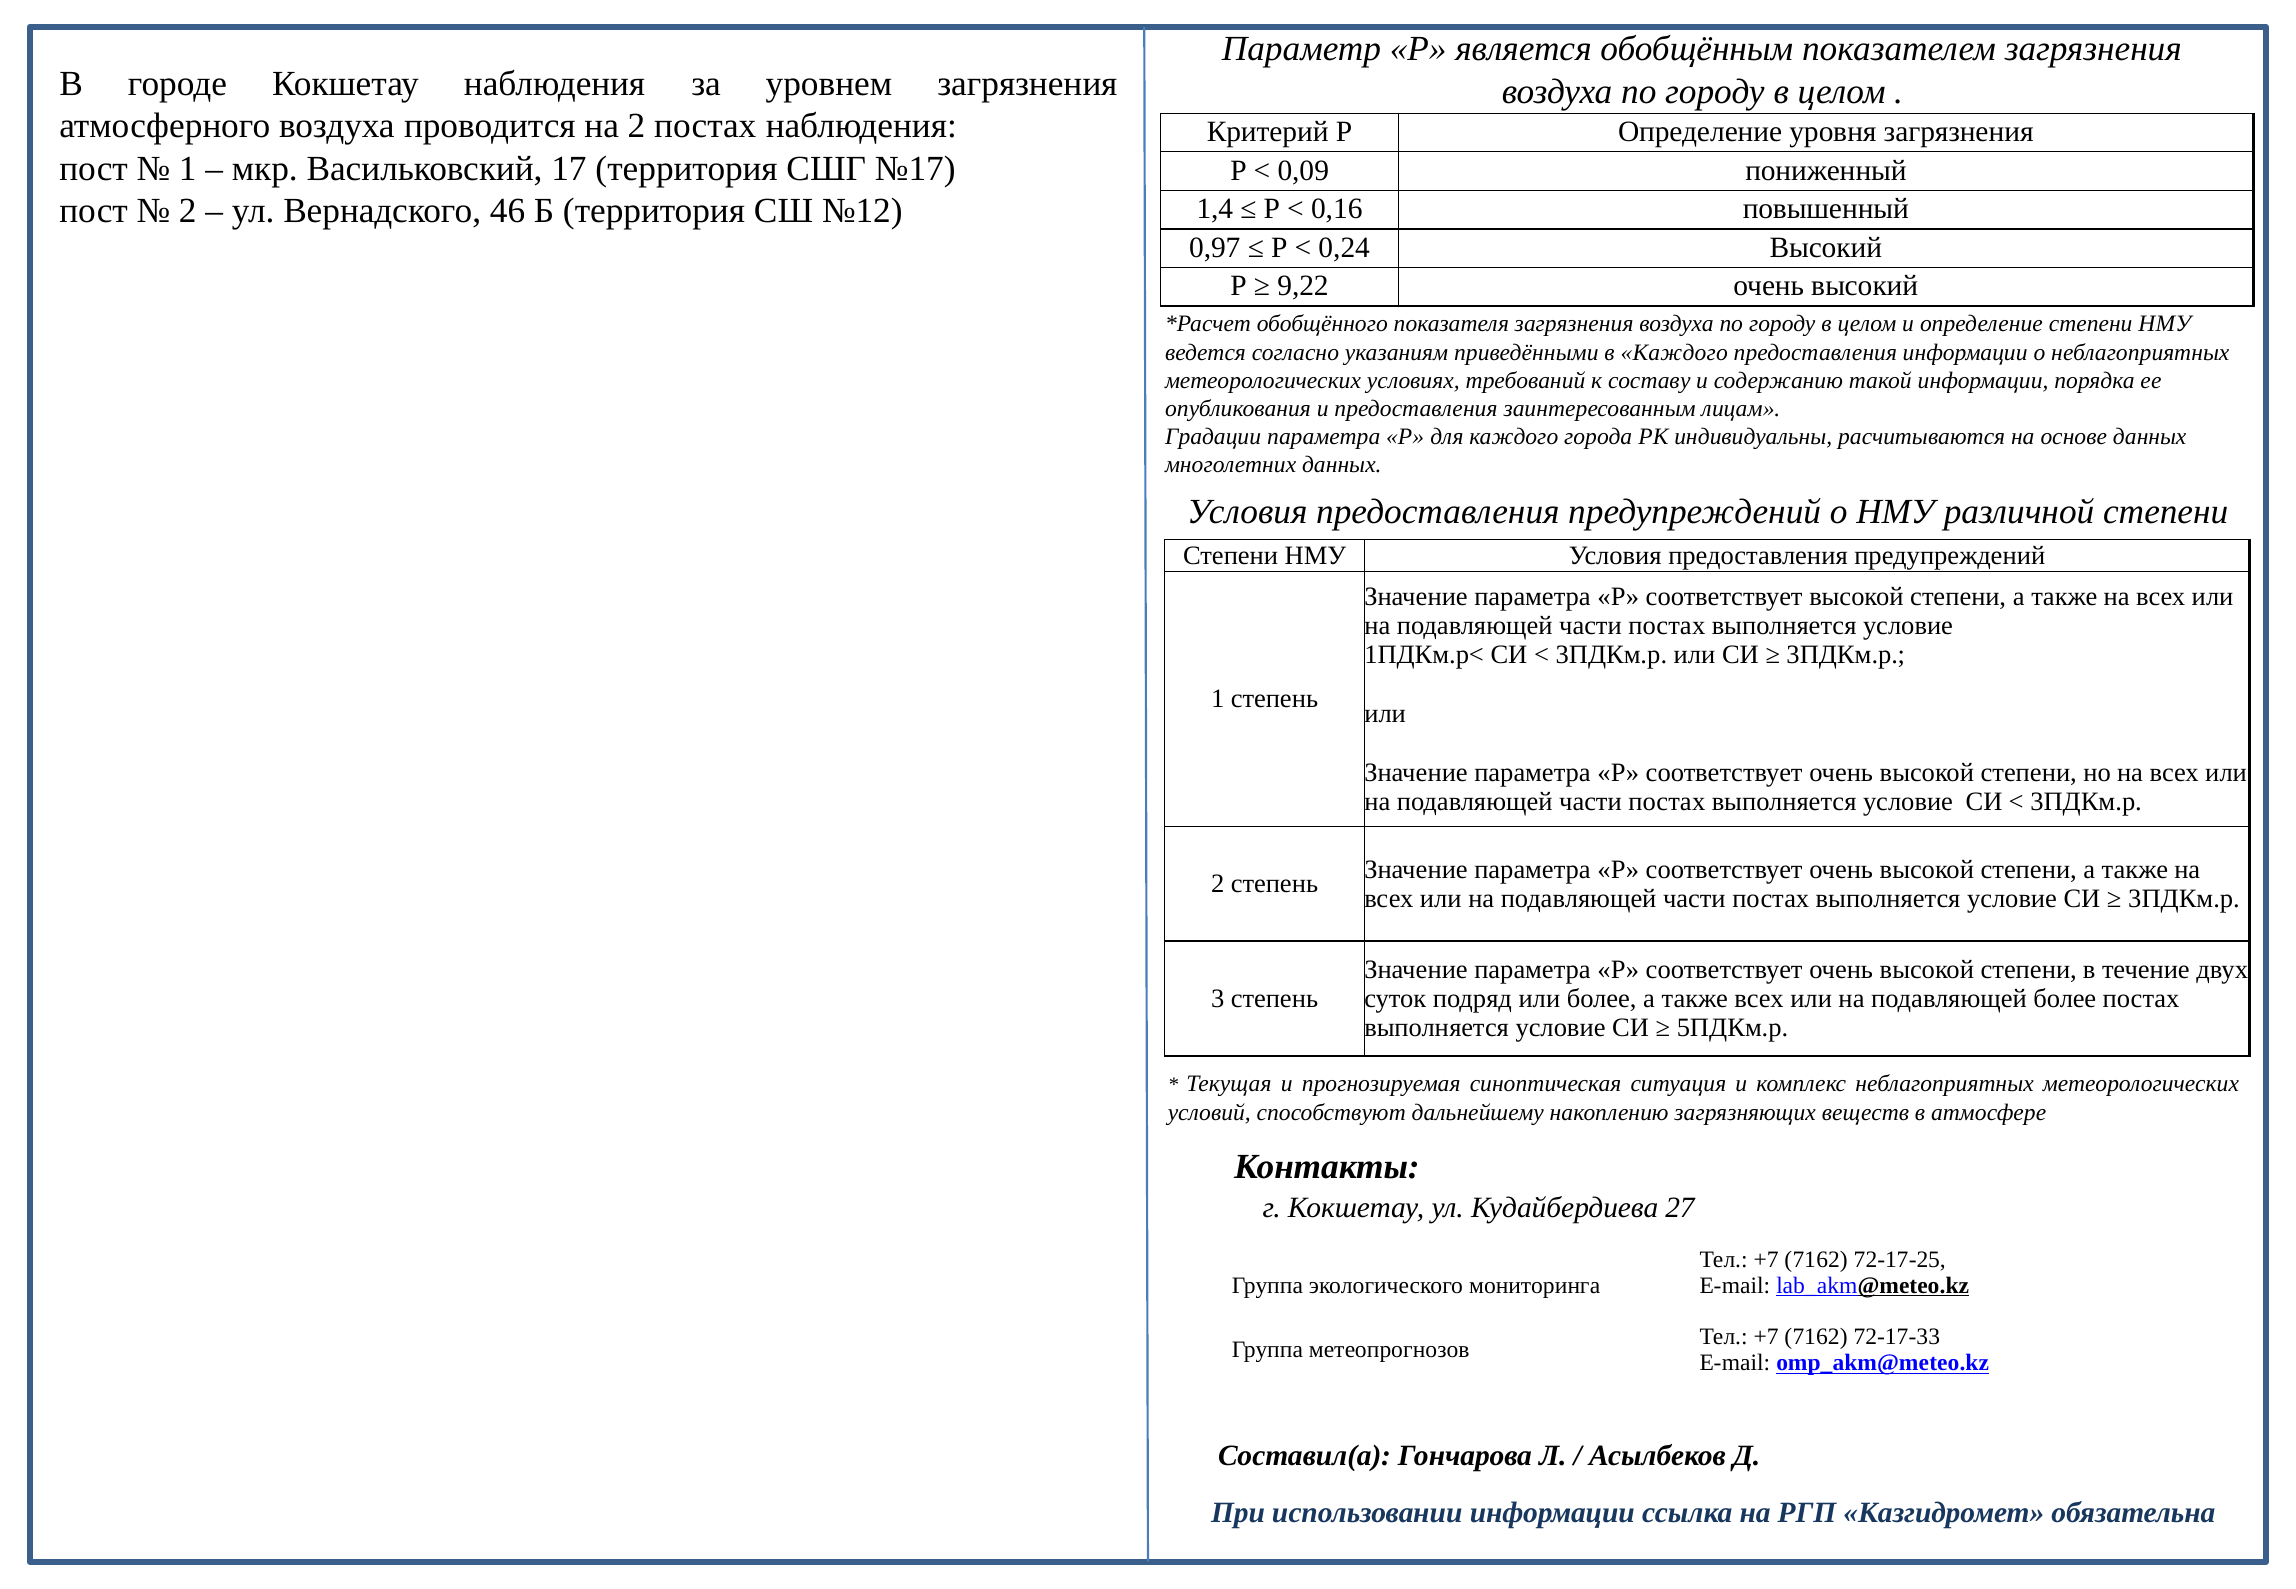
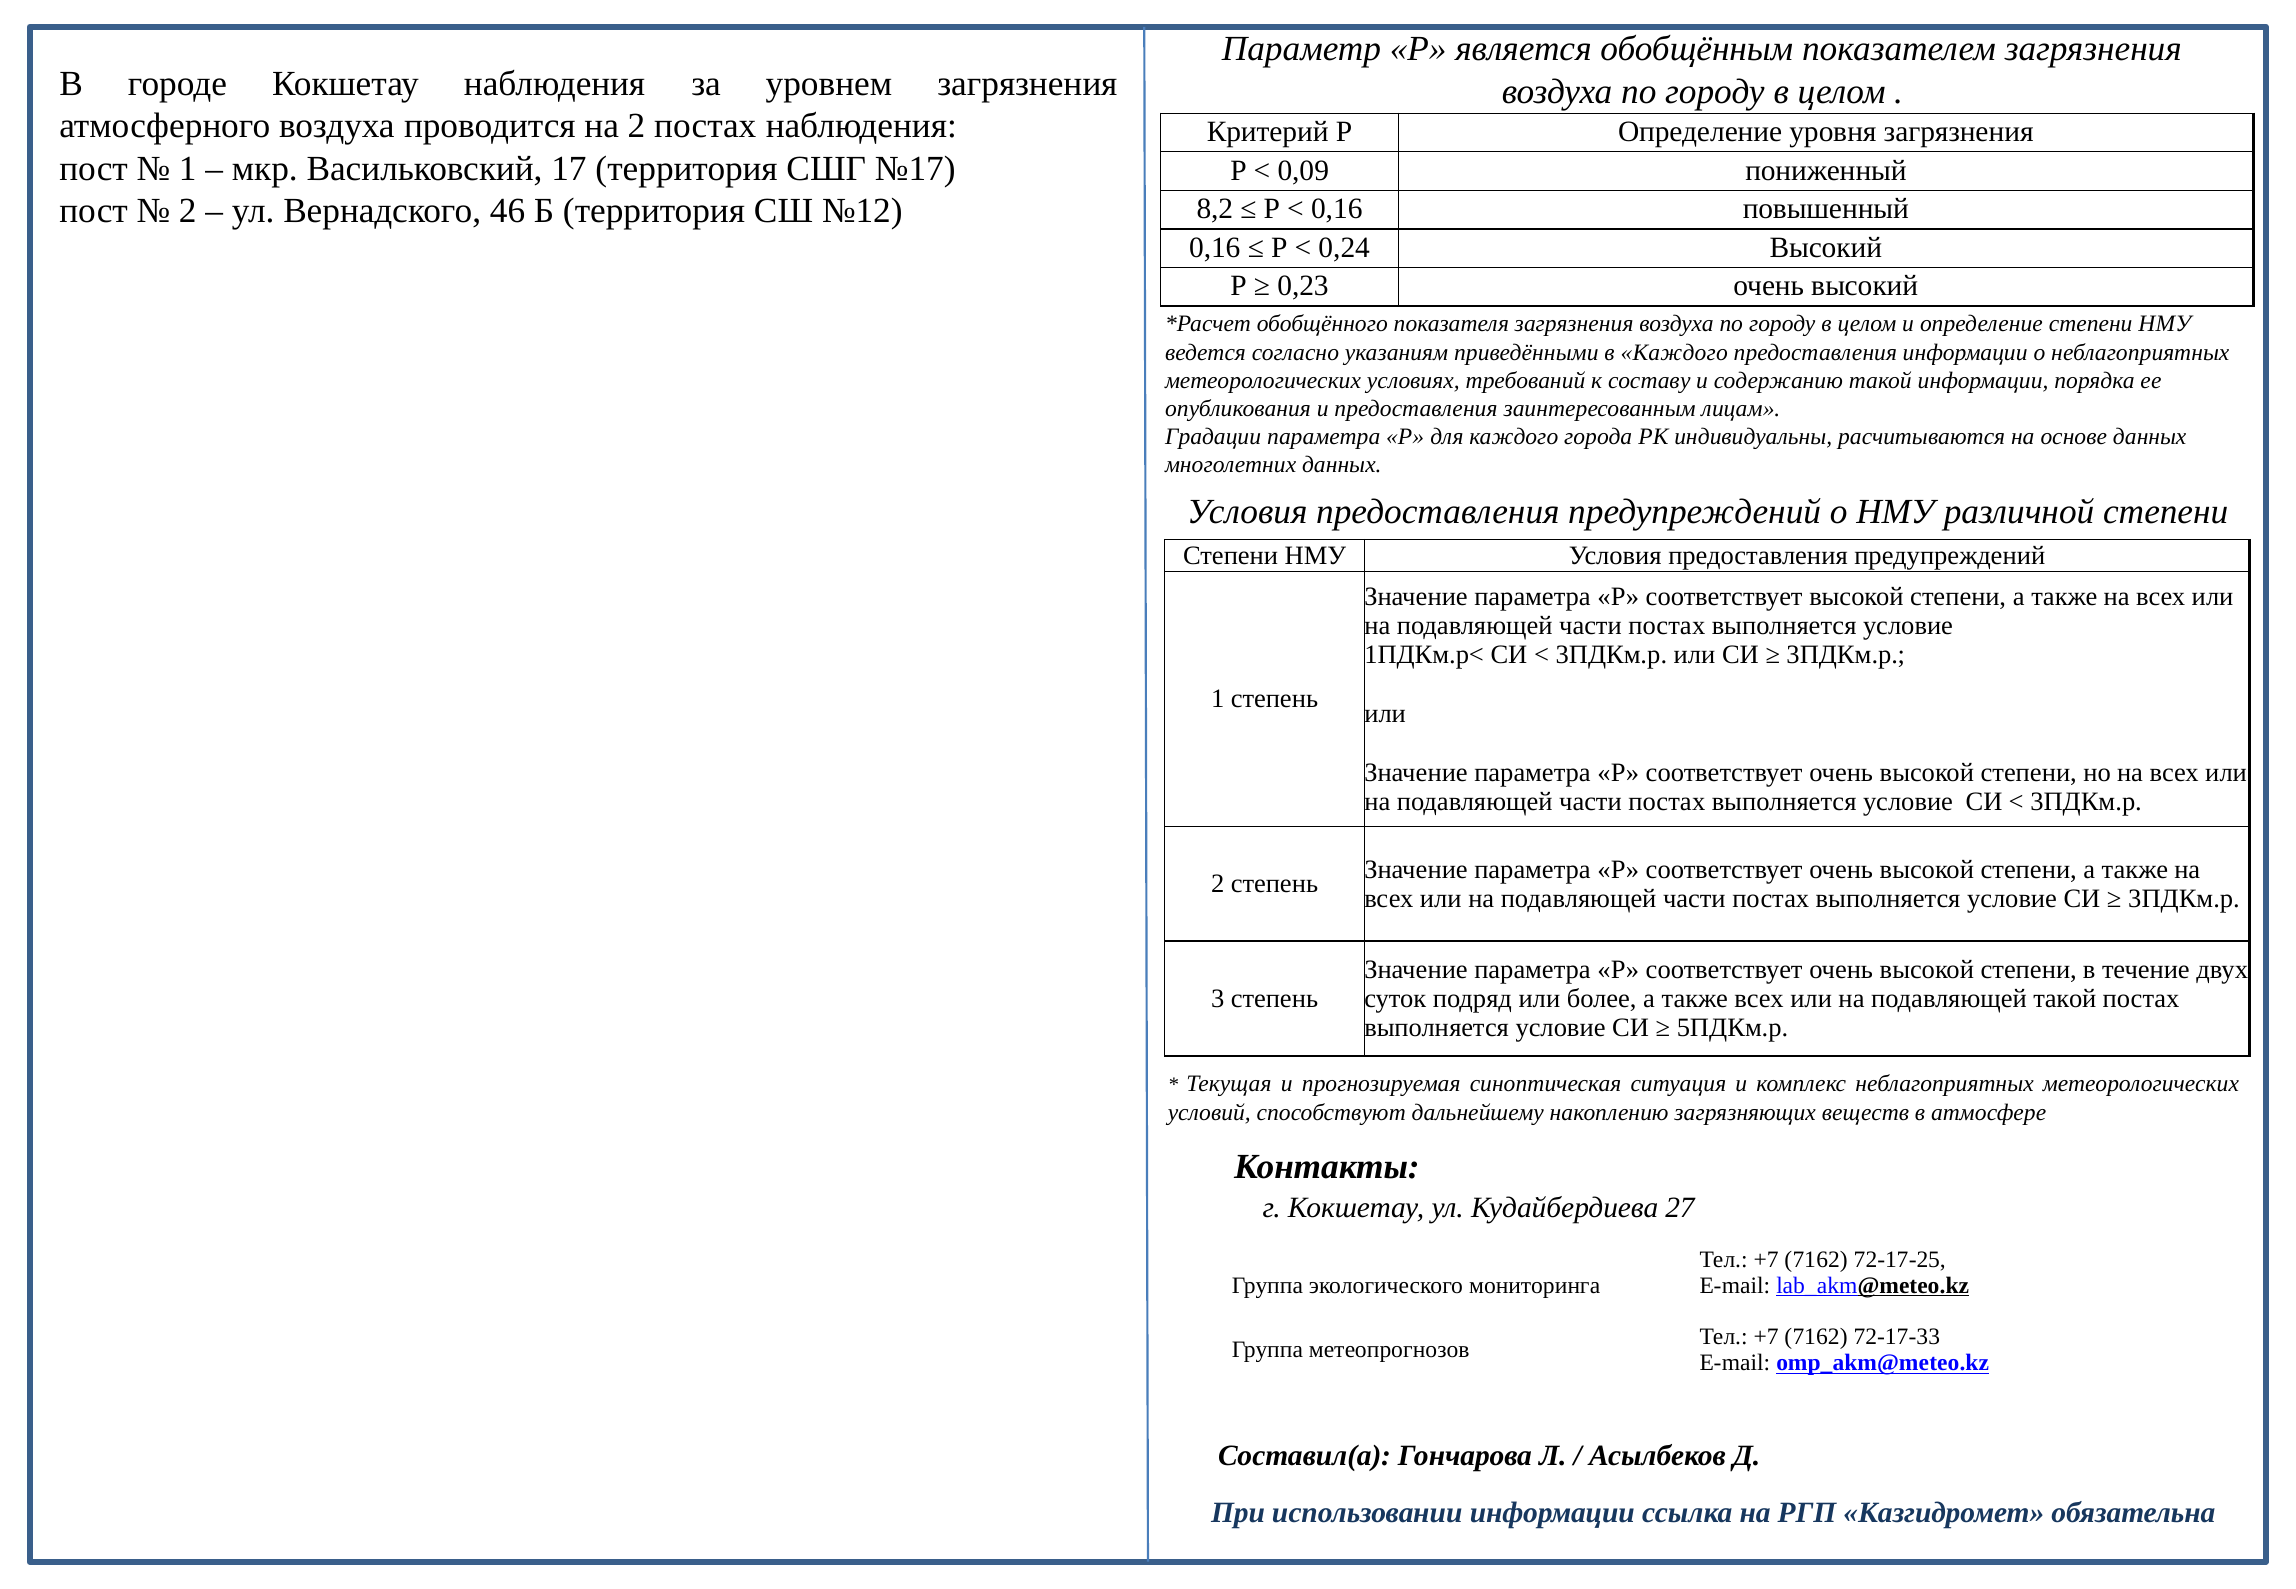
1,4: 1,4 -> 8,2
0,97 at (1215, 248): 0,97 -> 0,16
9,22: 9,22 -> 0,23
подавляющей более: более -> такой
